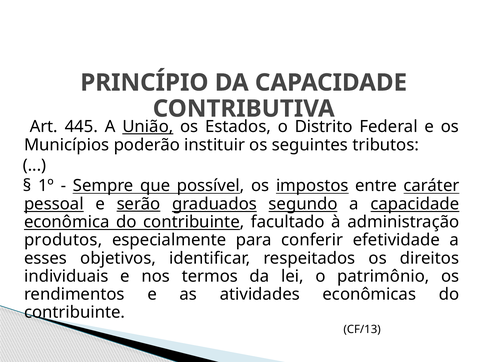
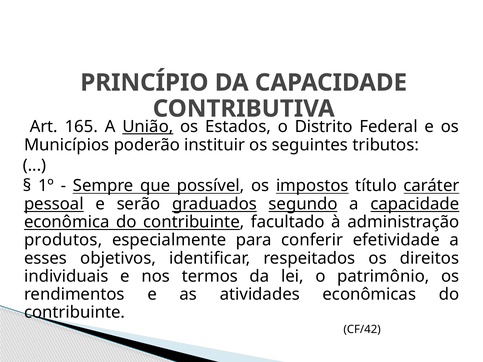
445: 445 -> 165
entre: entre -> título
serão underline: present -> none
CF/13: CF/13 -> CF/42
